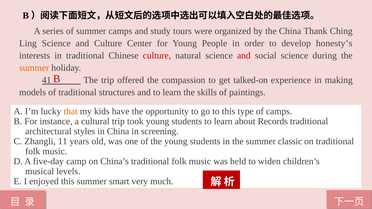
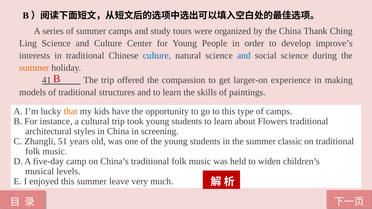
honesty’s: honesty’s -> improve’s
culture at (157, 56) colour: red -> blue
and at (244, 56) colour: red -> blue
talked-on: talked-on -> larger-on
Records: Records -> Flowers
11: 11 -> 51
smart: smart -> leave
